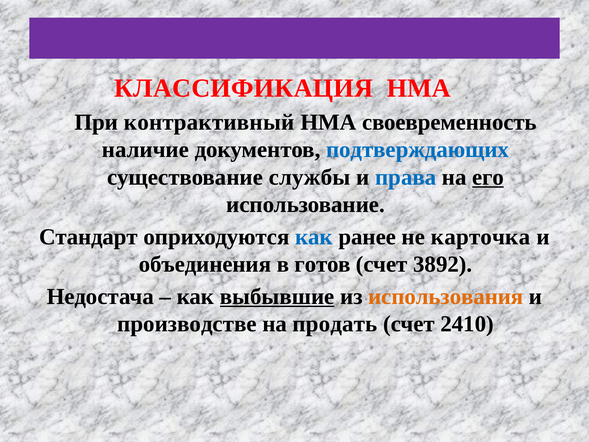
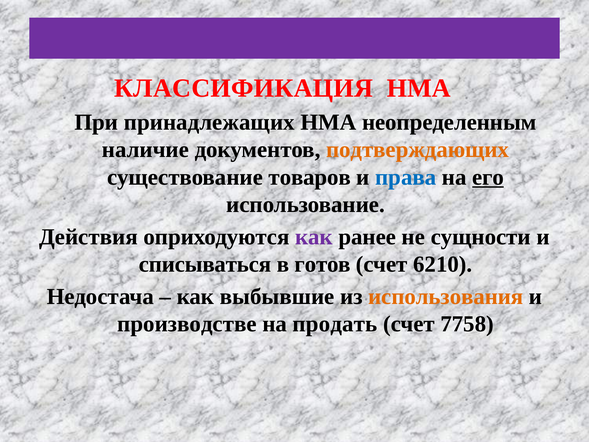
контрактивный: контрактивный -> принадлежащих
своевременность: своевременность -> неопределенным
подтверждающих colour: blue -> orange
службы: службы -> товаров
Стандарт: Стандарт -> Действия
как at (314, 237) colour: blue -> purple
карточка: карточка -> сущности
объединения: объединения -> списываться
3892: 3892 -> 6210
выбывшие underline: present -> none
2410: 2410 -> 7758
